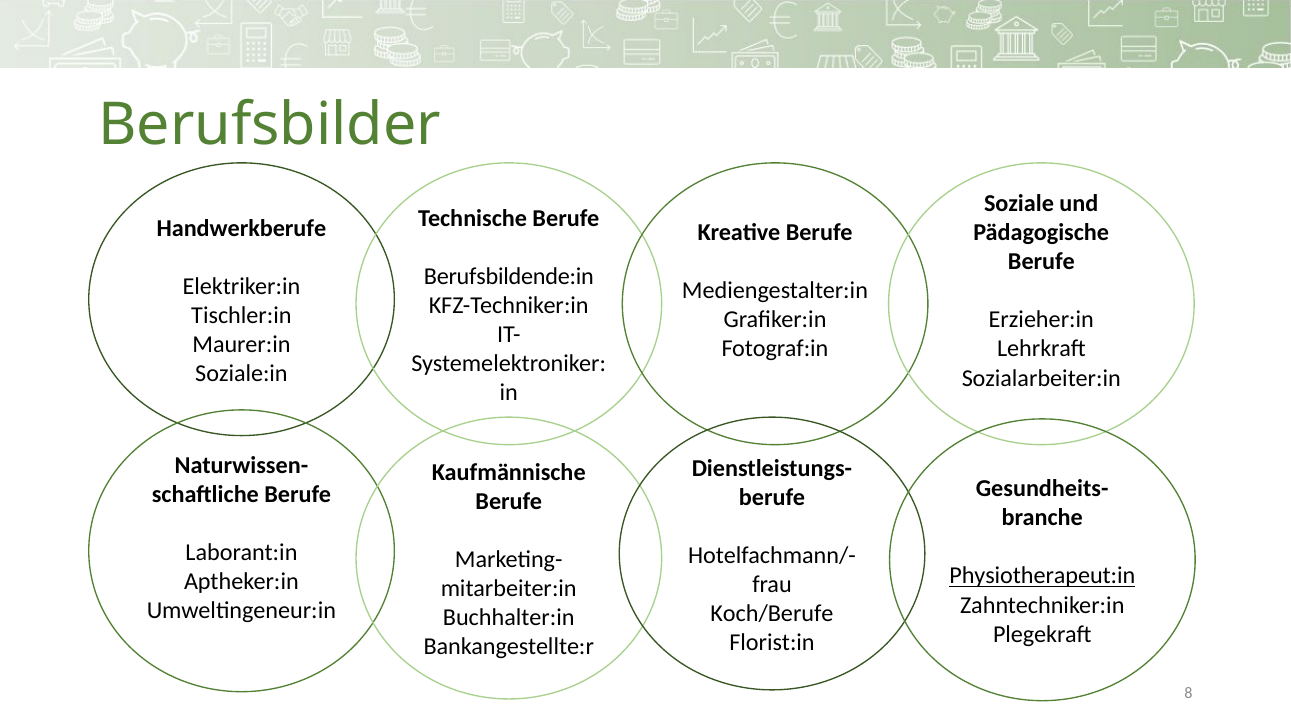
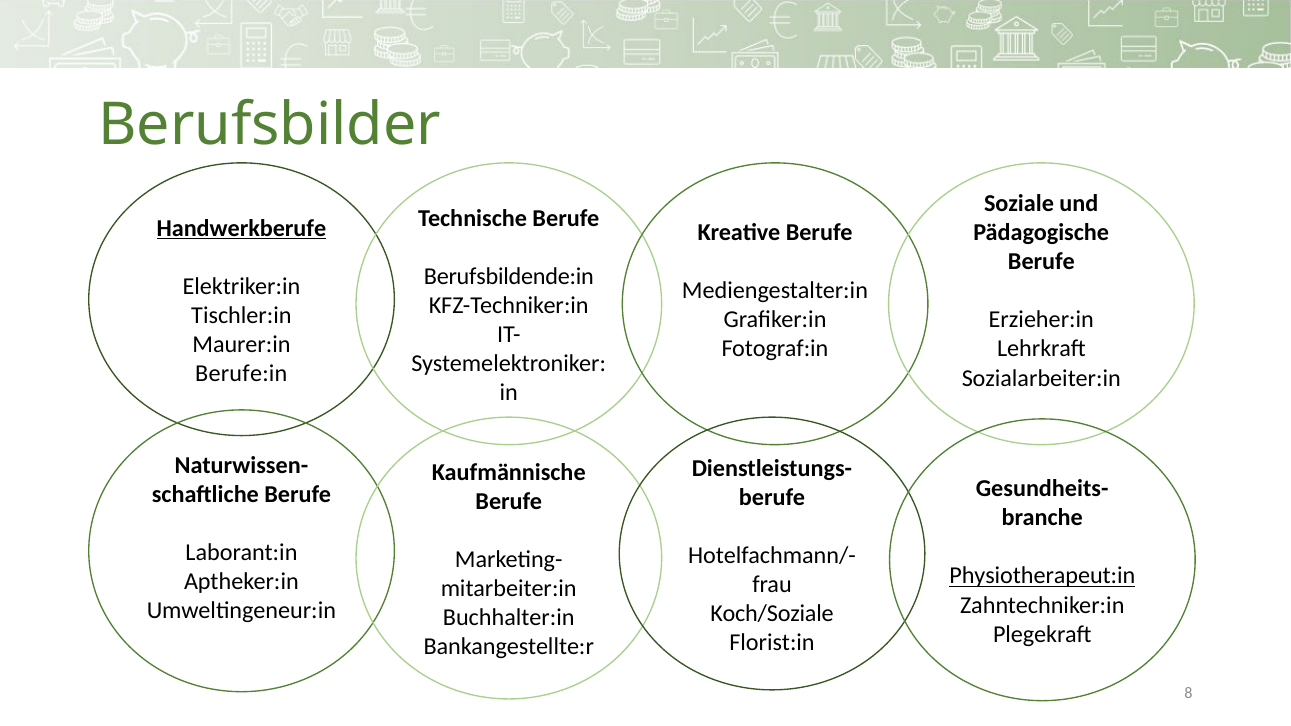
Handwerkberufe underline: none -> present
Soziale:in: Soziale:in -> Berufe:in
Koch/Berufe: Koch/Berufe -> Koch/Soziale
